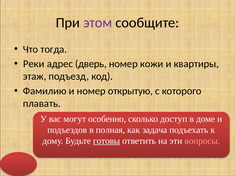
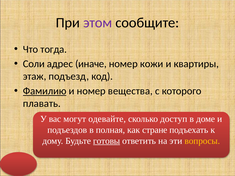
Реки: Реки -> Соли
дверь: дверь -> иначе
Фамилию underline: none -> present
открытую: открытую -> вещества
особенно: особенно -> одевайте
задача: задача -> стране
вопросы colour: pink -> yellow
